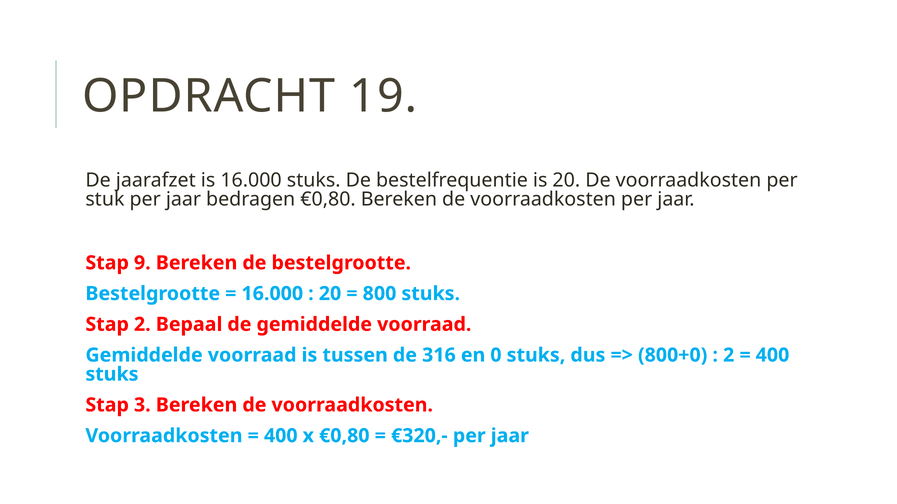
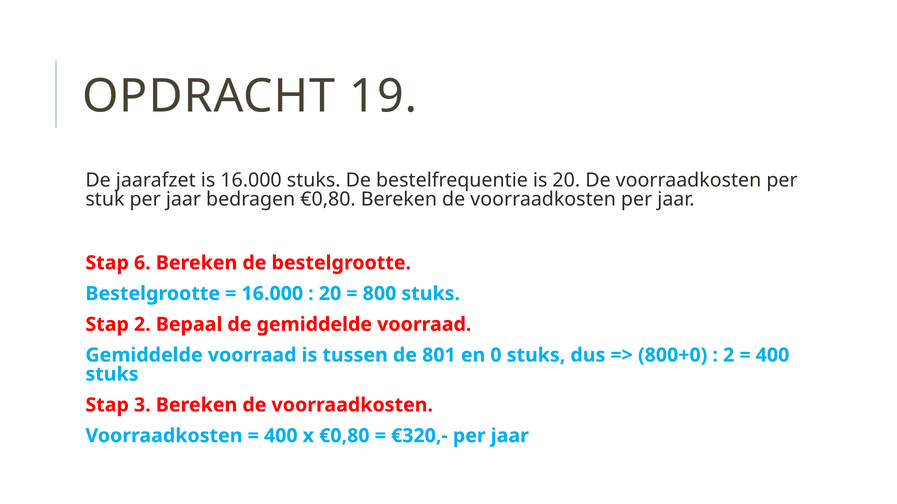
9: 9 -> 6
316: 316 -> 801
